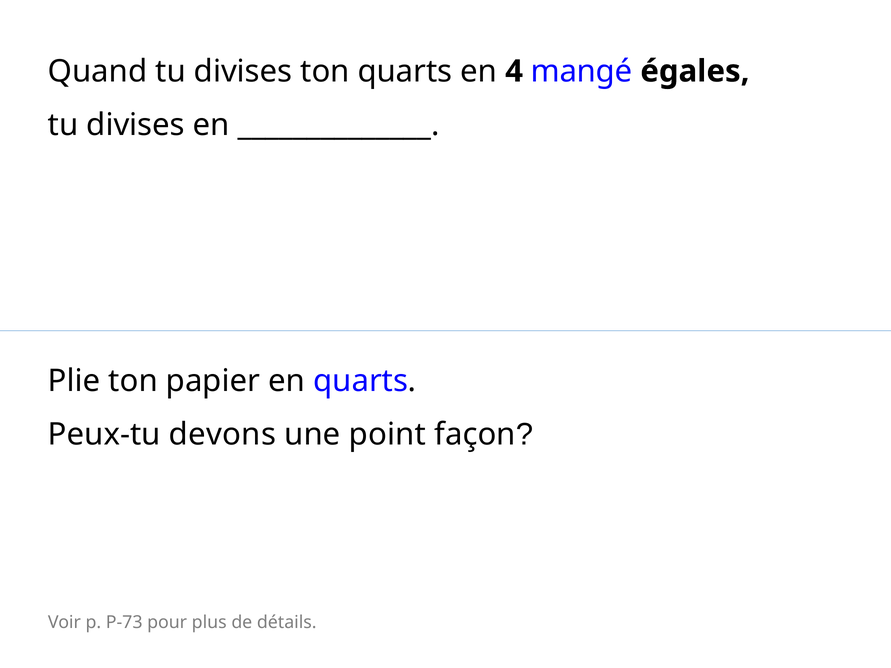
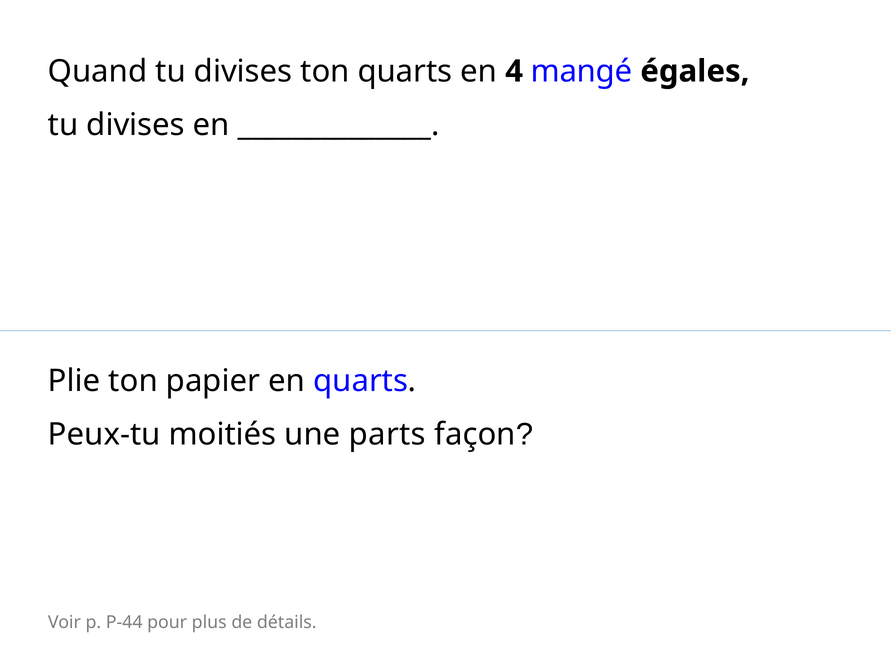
devons: devons -> moitiés
point: point -> parts
P-73: P-73 -> P-44
